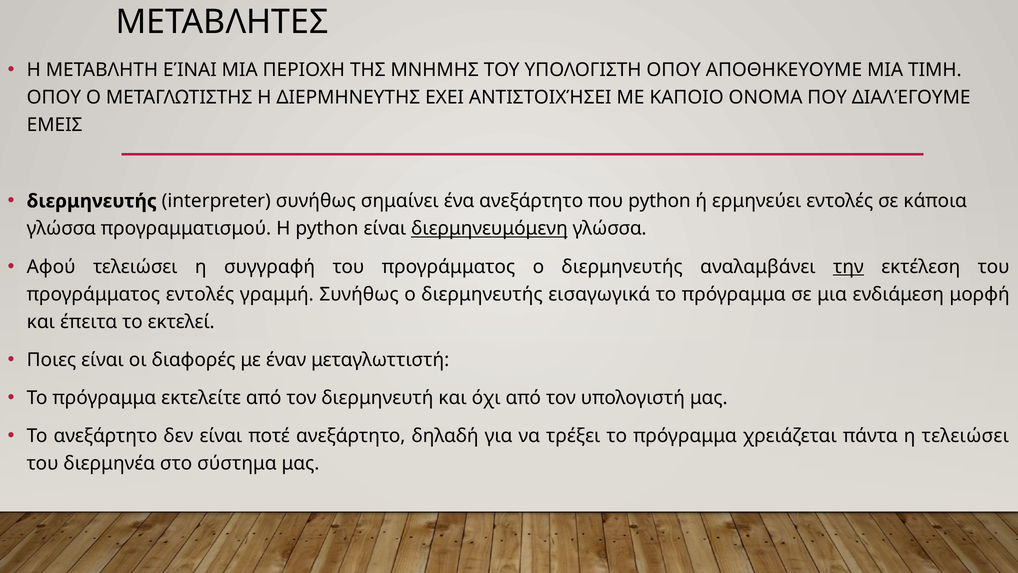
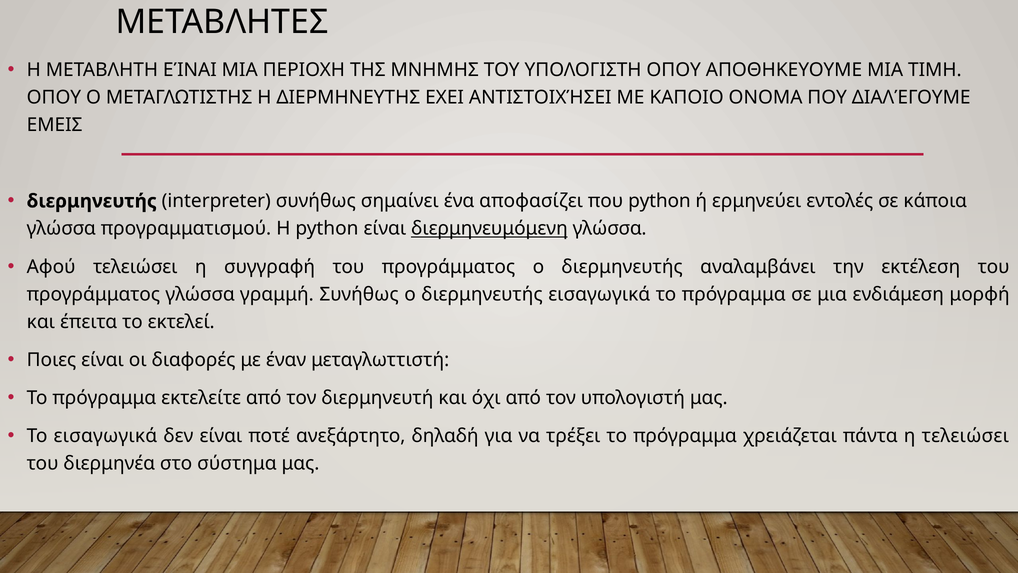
ένα ανεξάρτητο: ανεξάρτητο -> αποφασίζει
την underline: present -> none
προγράμματος εντολές: εντολές -> γλώσσα
Το ανεξάρτητο: ανεξάρτητο -> εισαγωγικά
